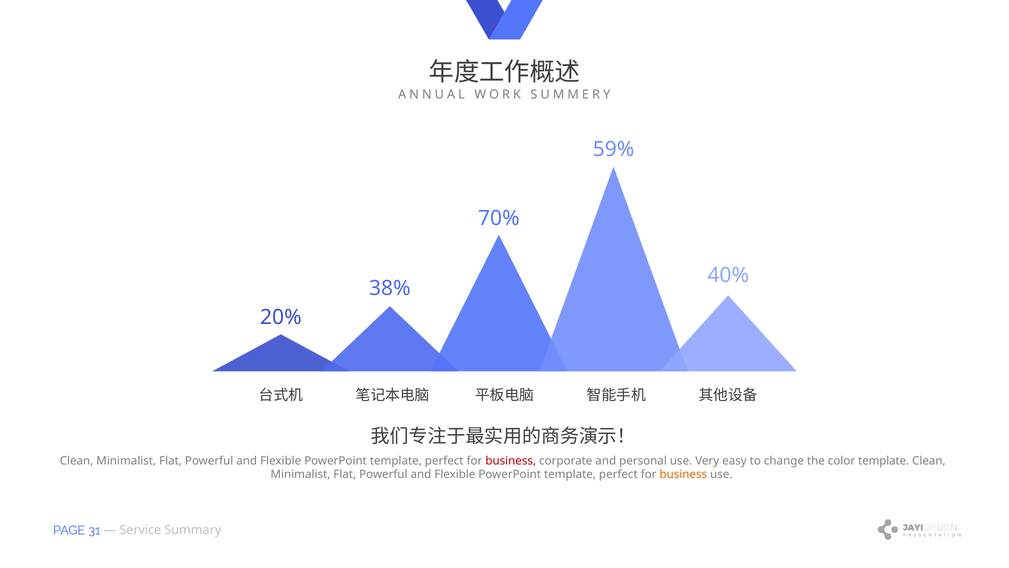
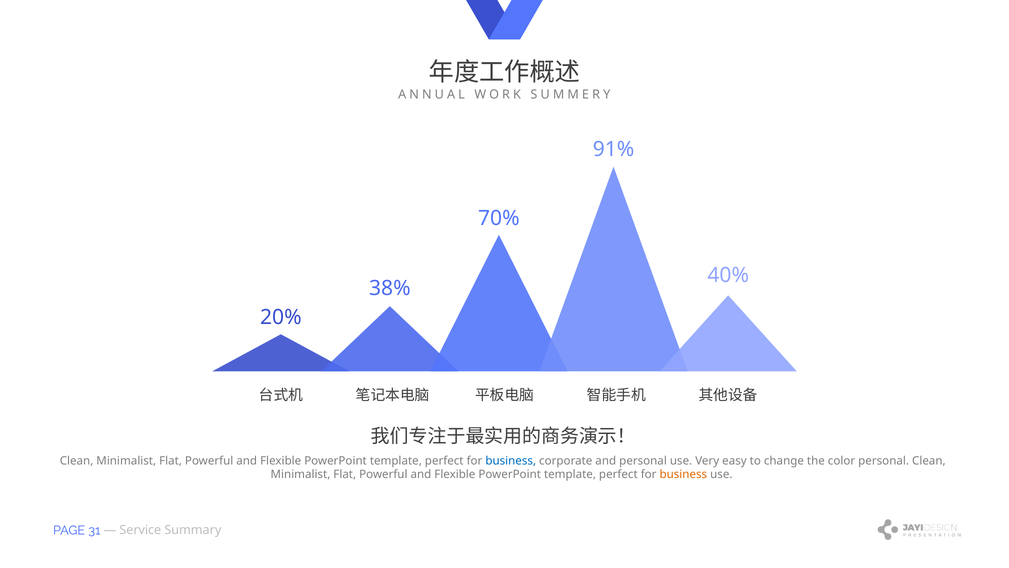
59%: 59% -> 91%
business at (511, 460) colour: red -> blue
color template: template -> personal
